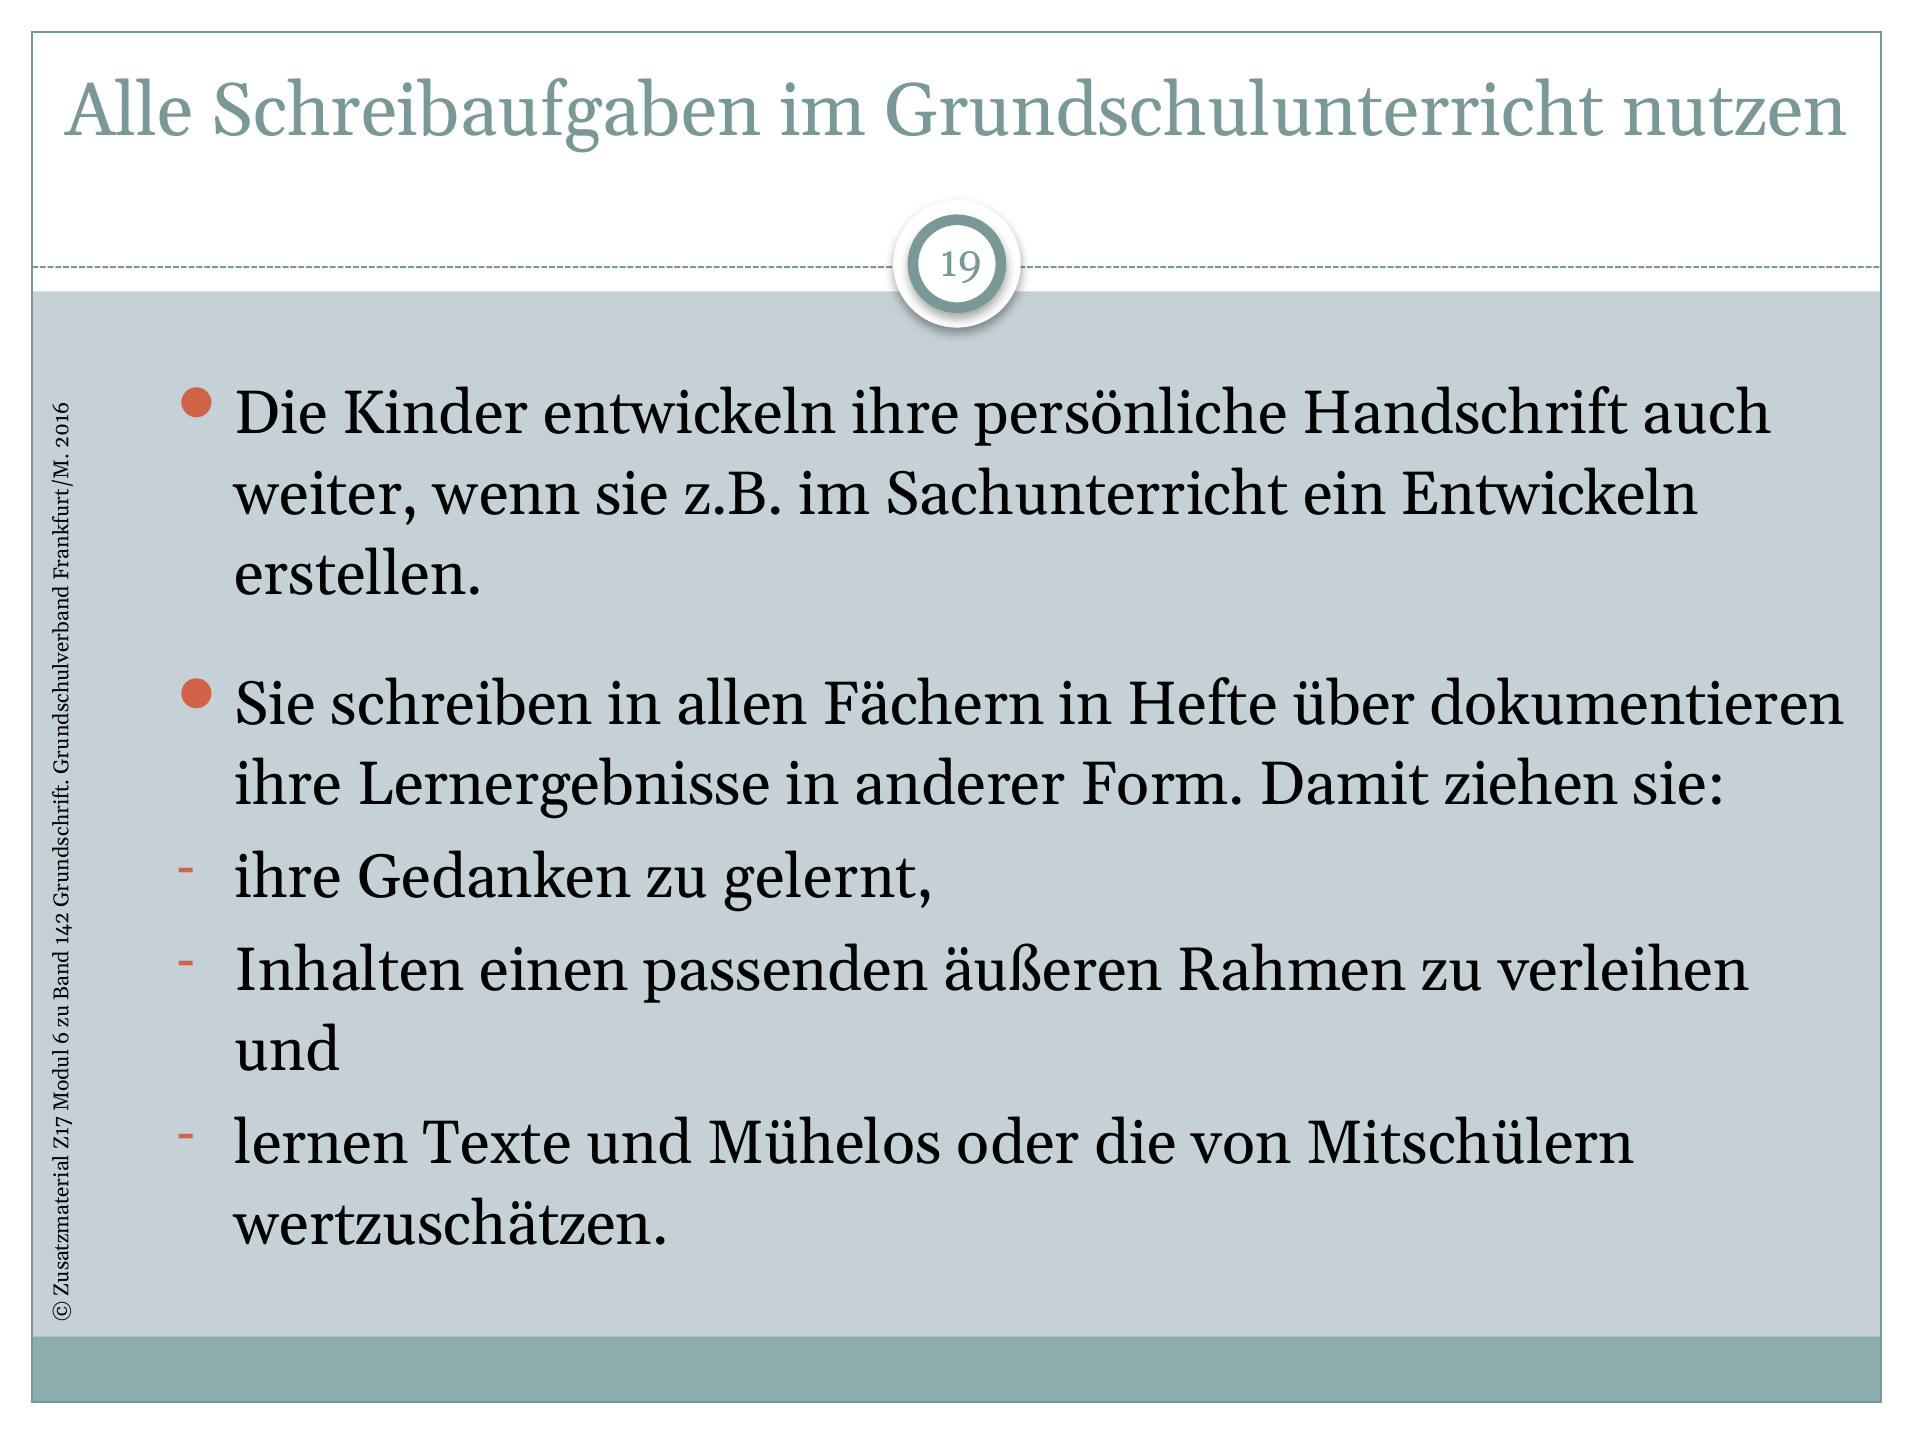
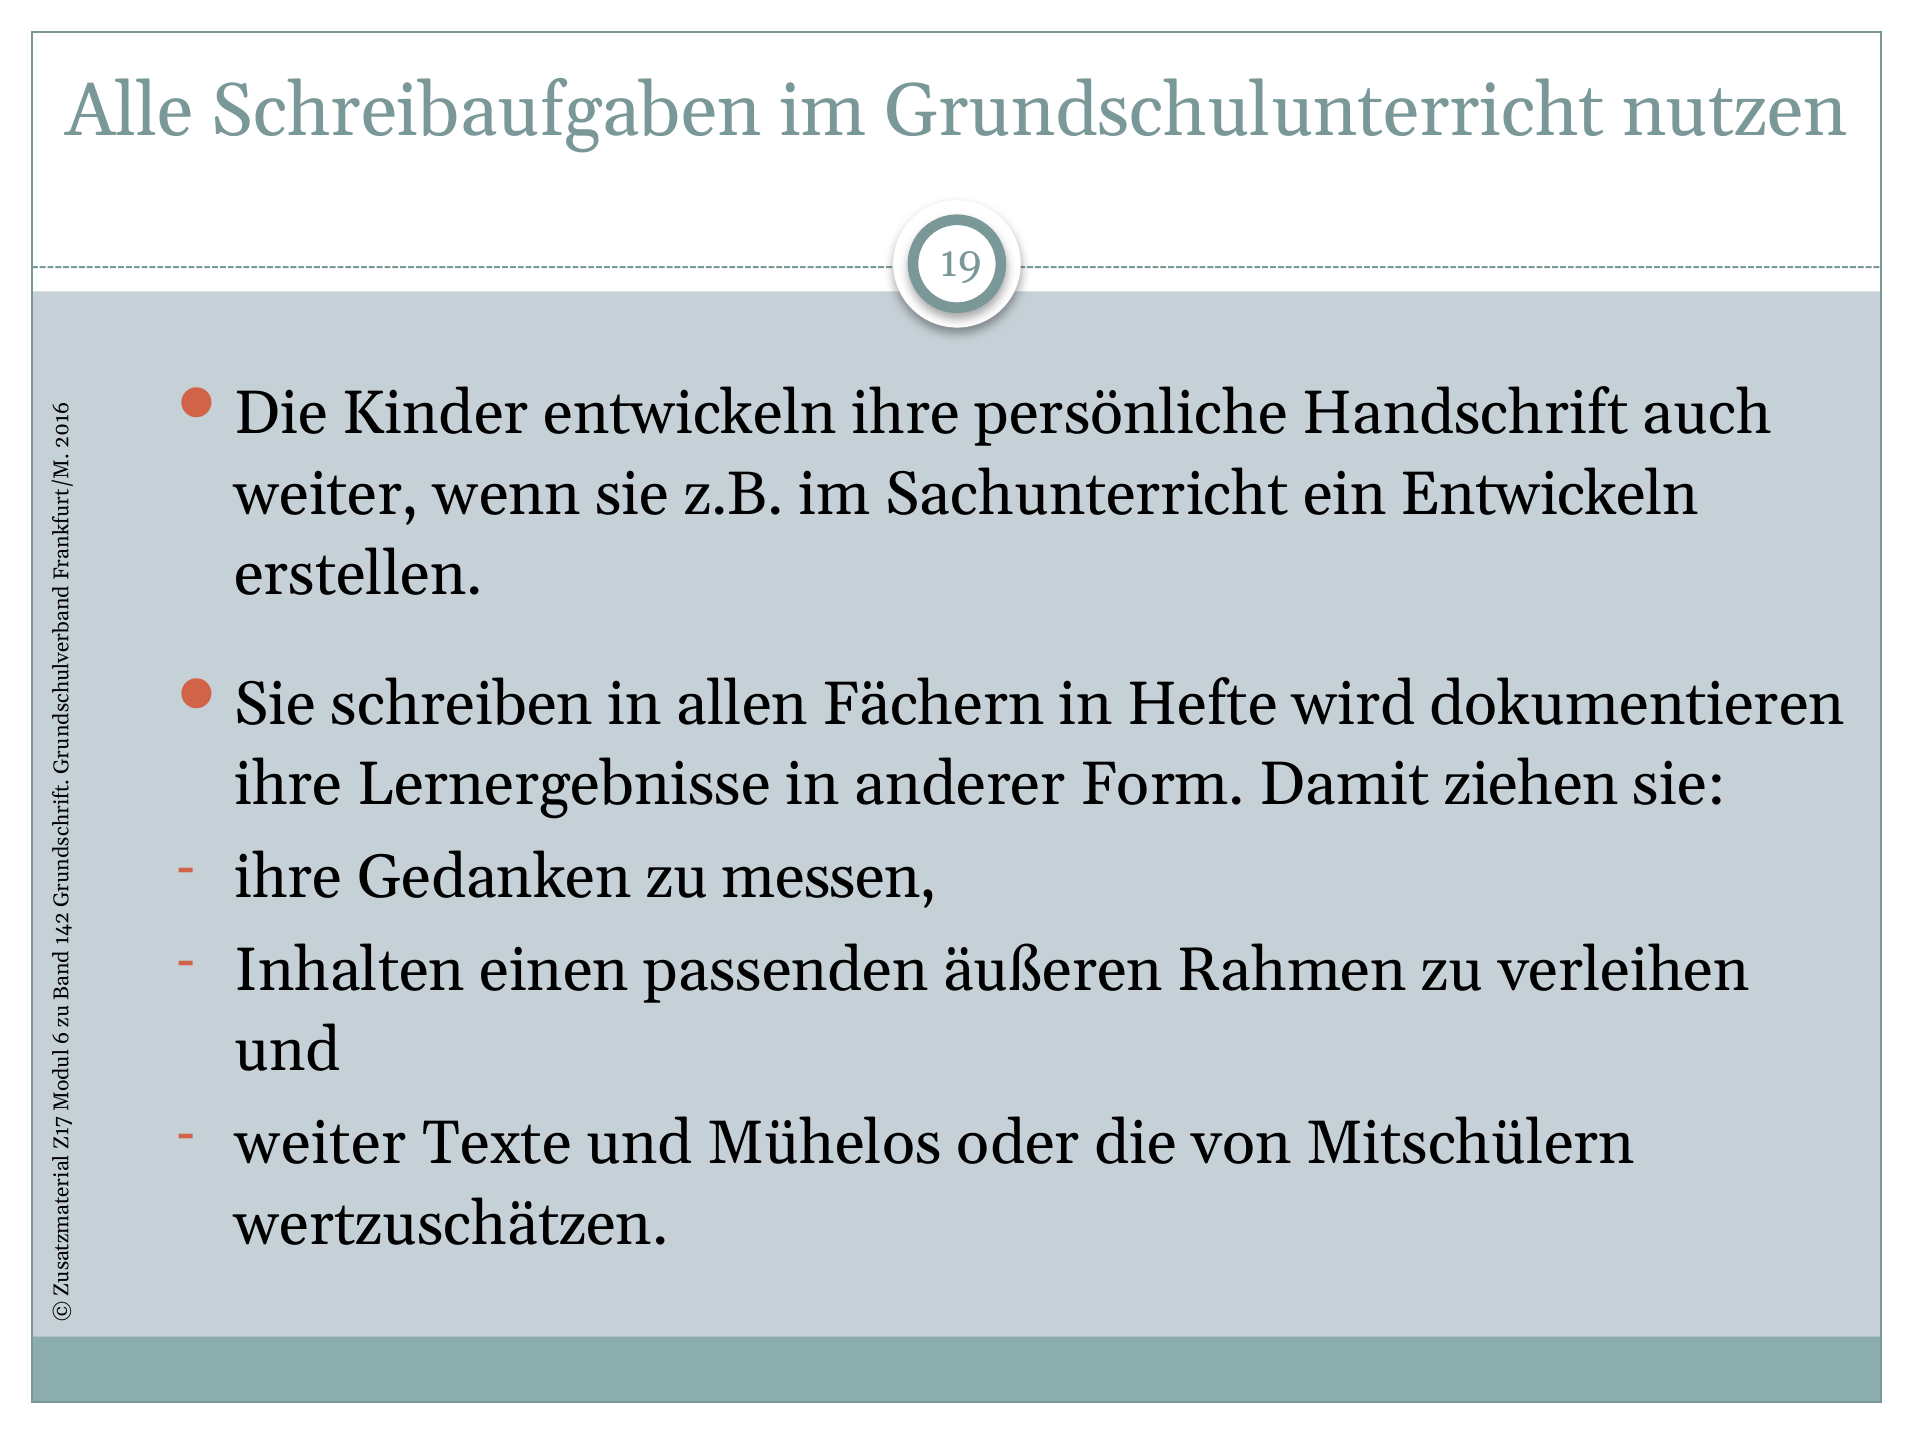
über: über -> wird
gelernt: gelernt -> messen
lernen at (321, 1144): lernen -> weiter
